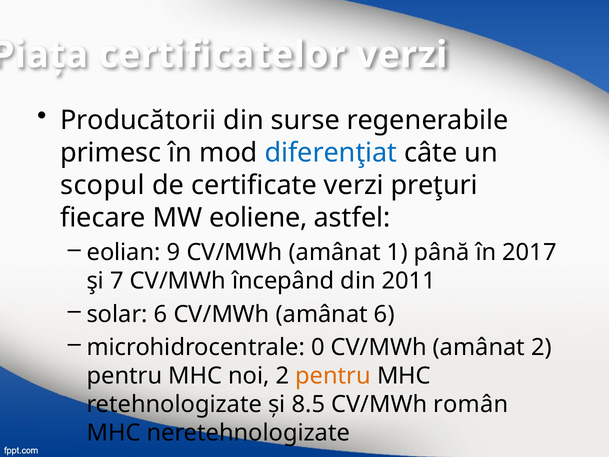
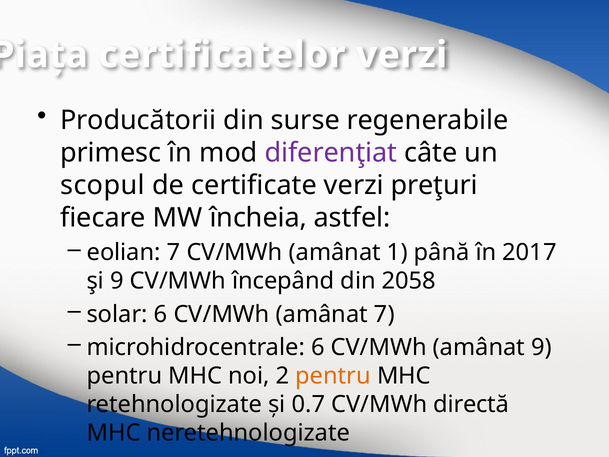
diferenţiat colour: blue -> purple
eoliene: eoliene -> încheia
eolian 9: 9 -> 7
şi 7: 7 -> 9
2011: 2011 -> 2058
amânat 6: 6 -> 7
microhidrocentrale 0: 0 -> 6
amânat 2: 2 -> 9
8.5: 8.5 -> 0.7
român: român -> directă
